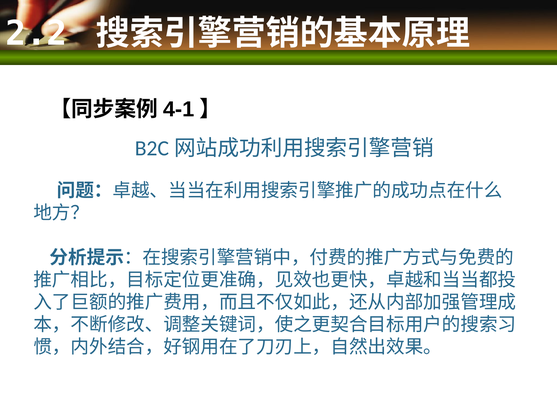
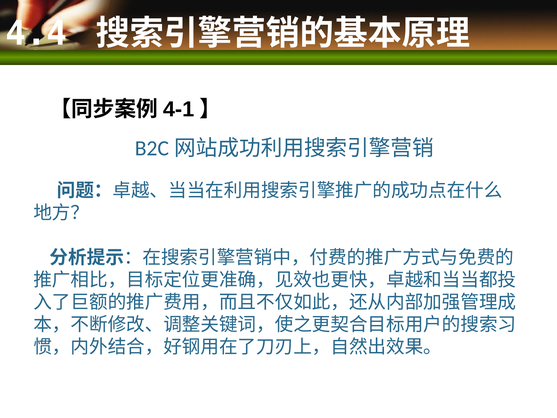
2.2: 2.2 -> 4.4
